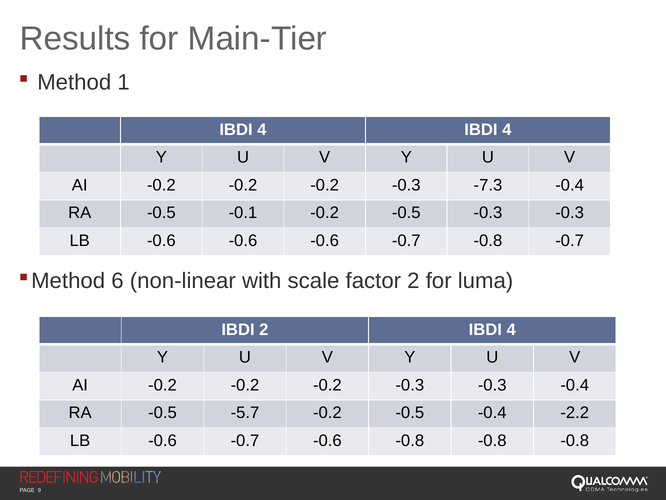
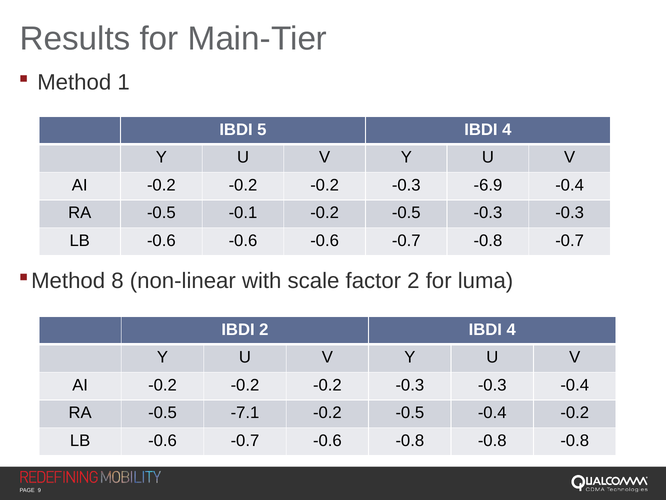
4 at (262, 129): 4 -> 5
-7.3: -7.3 -> -6.9
6: 6 -> 8
-5.7: -5.7 -> -7.1
-0.4 -2.2: -2.2 -> -0.2
